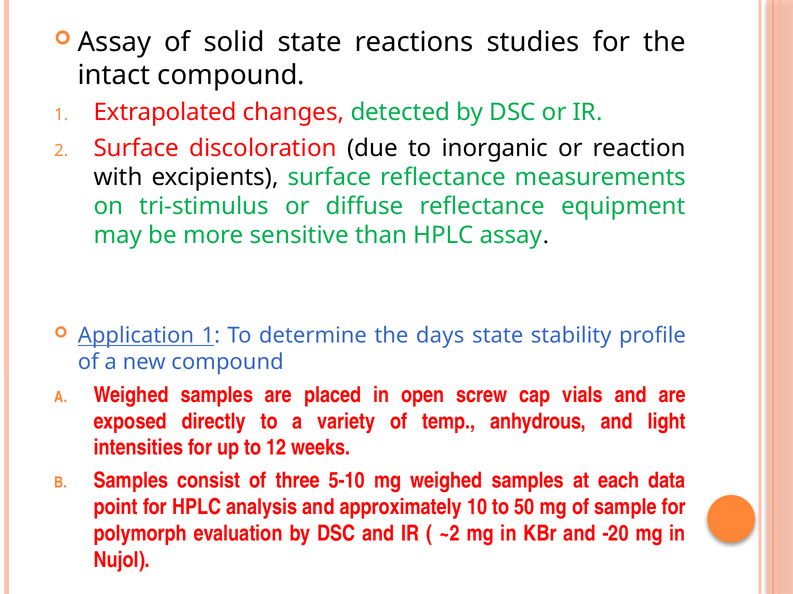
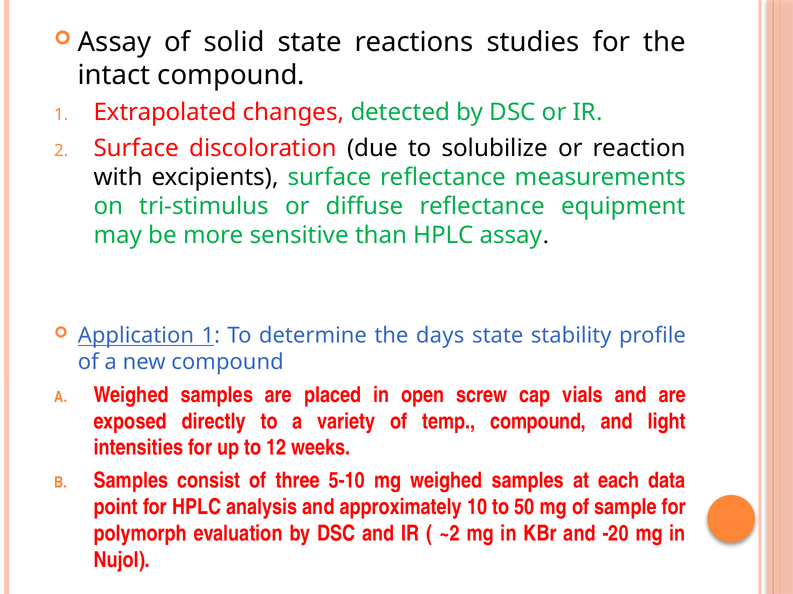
inorganic: inorganic -> solubilize
temp anhydrous: anhydrous -> compound
